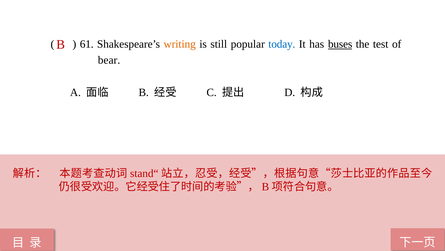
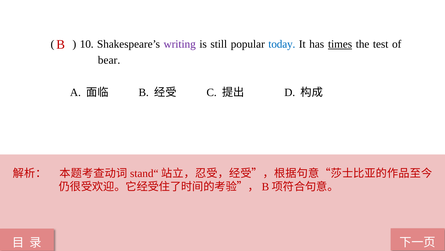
61: 61 -> 10
writing colour: orange -> purple
buses: buses -> times
